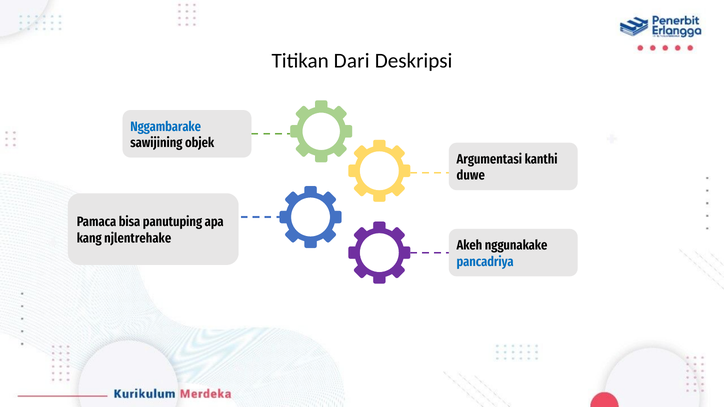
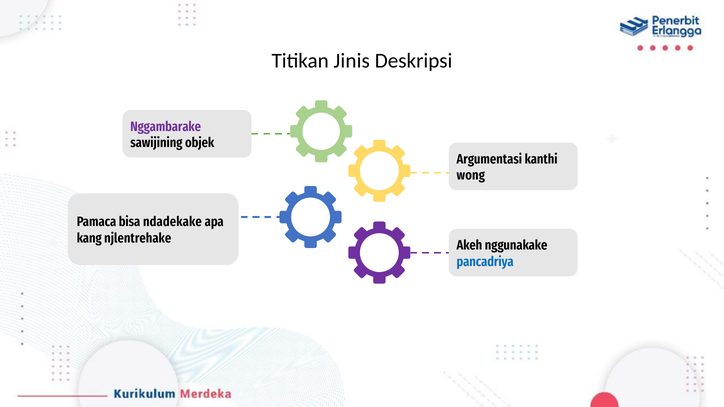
Dari: Dari -> Jinis
Nggambarake colour: blue -> purple
duwe: duwe -> wong
panutuping: panutuping -> ndadekake
